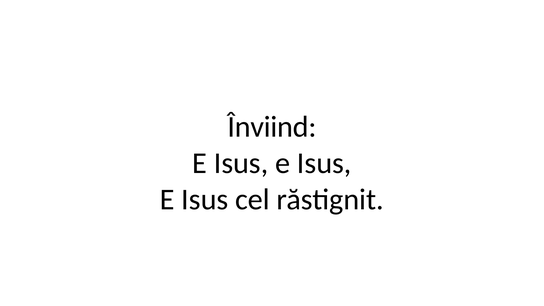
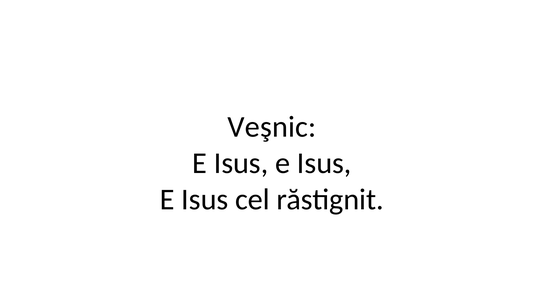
Înviind: Înviind -> Veşnic
